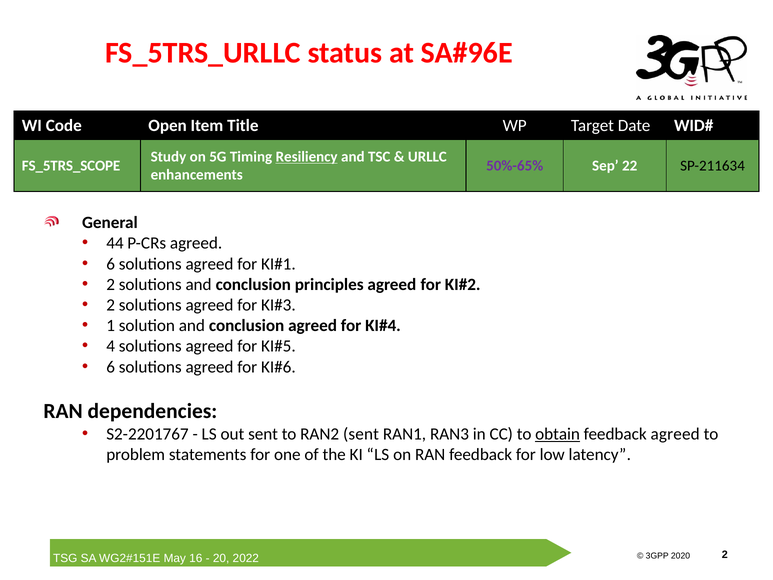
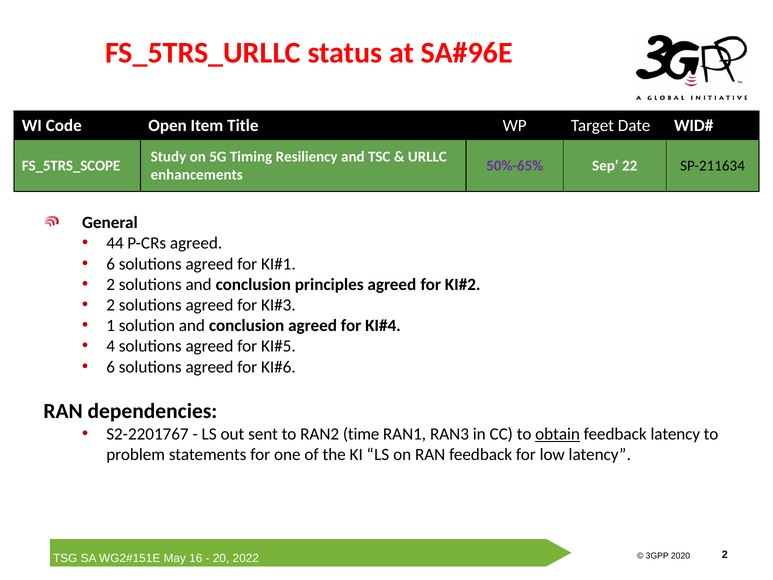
Resiliency underline: present -> none
RAN2 sent: sent -> time
feedback agreed: agreed -> latency
